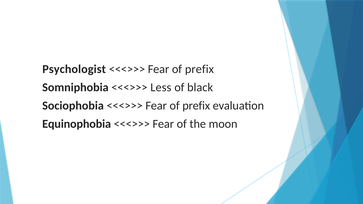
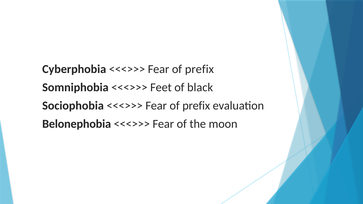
Psychologist: Psychologist -> Cyberphobia
Less: Less -> Feet
Equinophobia: Equinophobia -> Belonephobia
